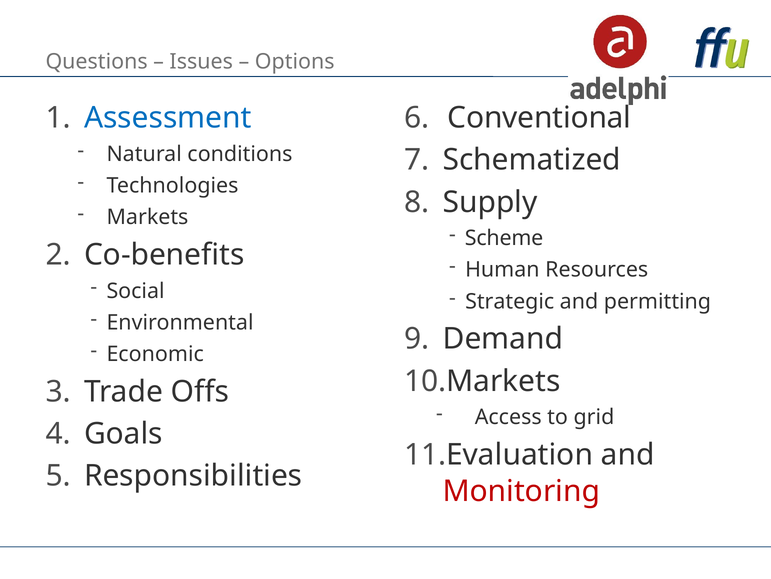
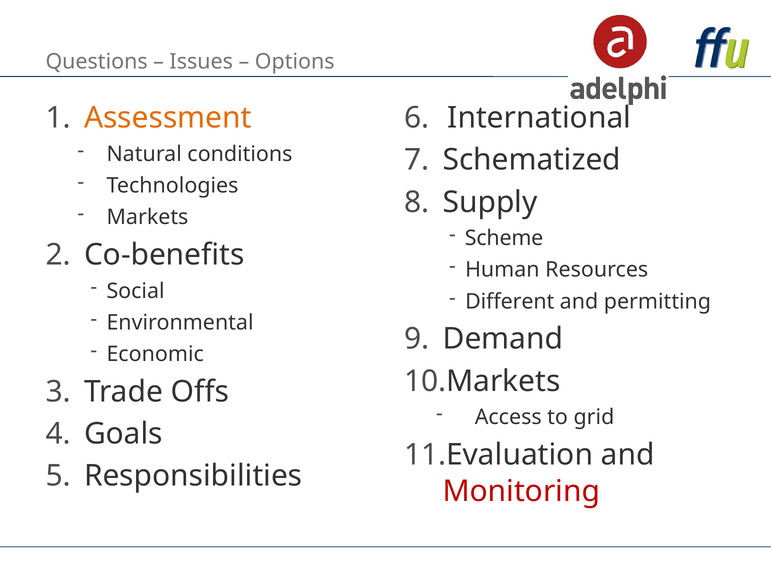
Assessment colour: blue -> orange
Conventional: Conventional -> International
Strategic: Strategic -> Different
